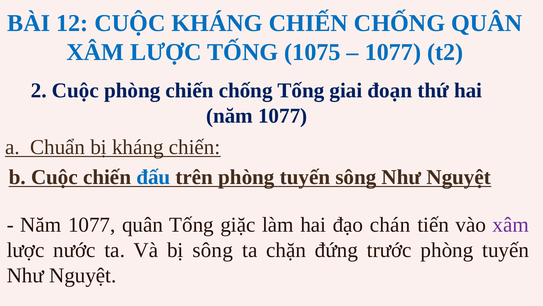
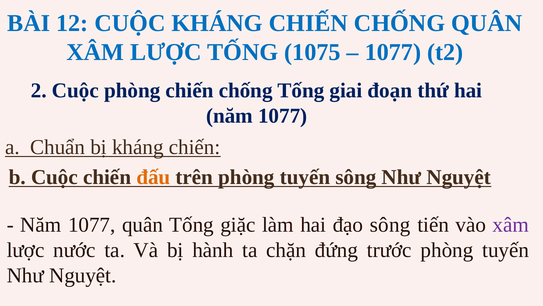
đấu colour: blue -> orange
đạo chán: chán -> sông
bị sông: sông -> hành
